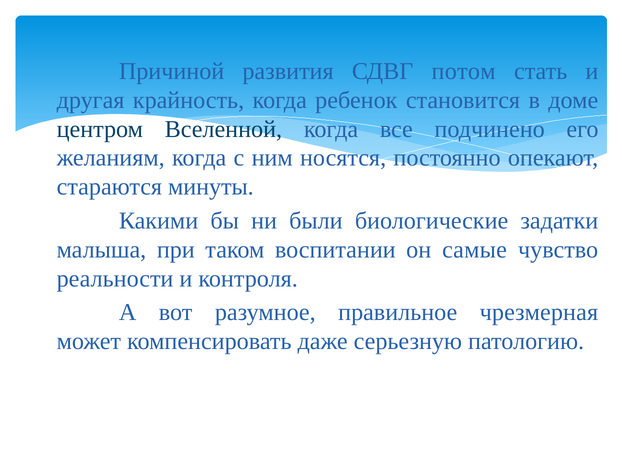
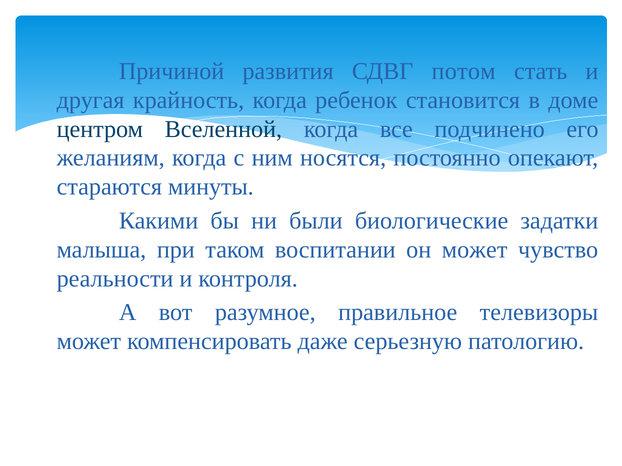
он самые: самые -> может
чрезмерная: чрезмерная -> телевизоры
